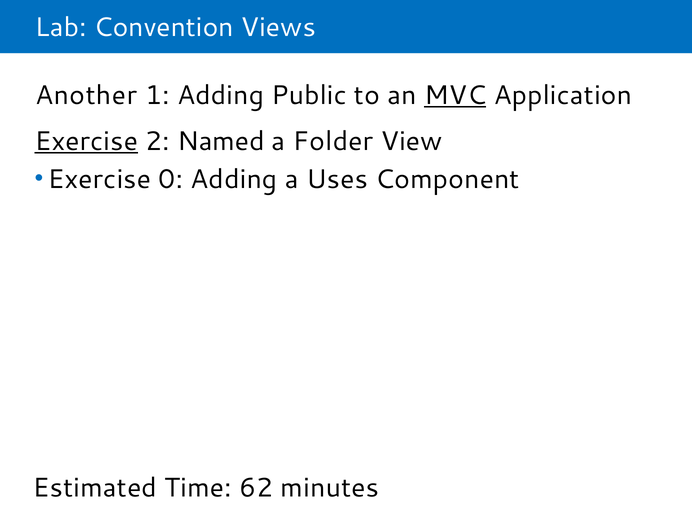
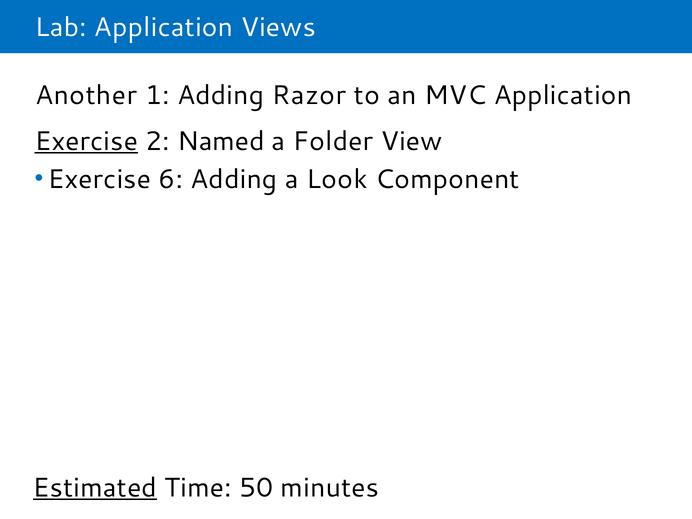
Lab Convention: Convention -> Application
Public: Public -> Razor
MVC underline: present -> none
0: 0 -> 6
Uses: Uses -> Look
Estimated underline: none -> present
62: 62 -> 50
